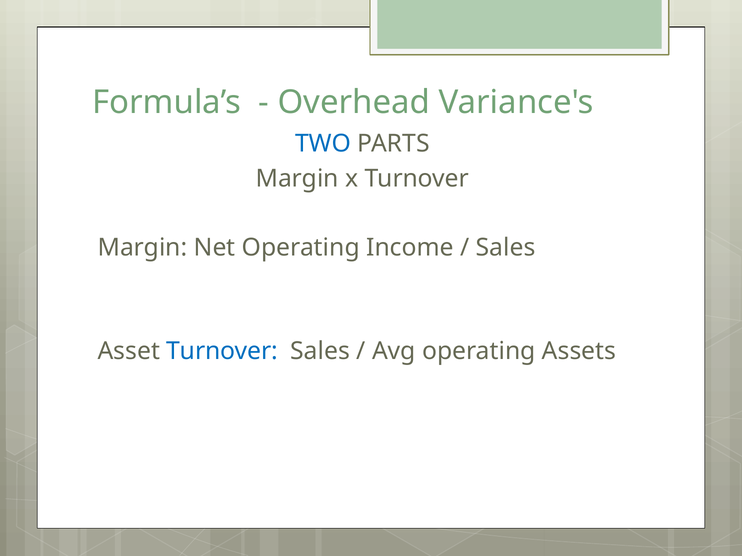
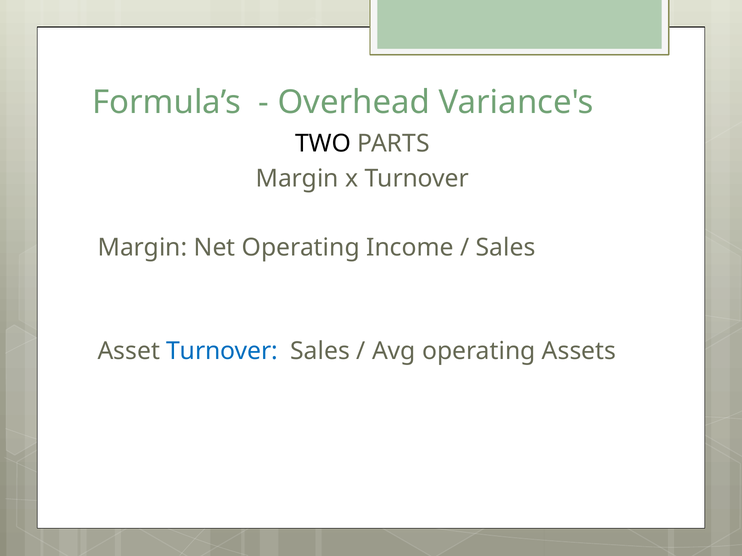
TWO colour: blue -> black
